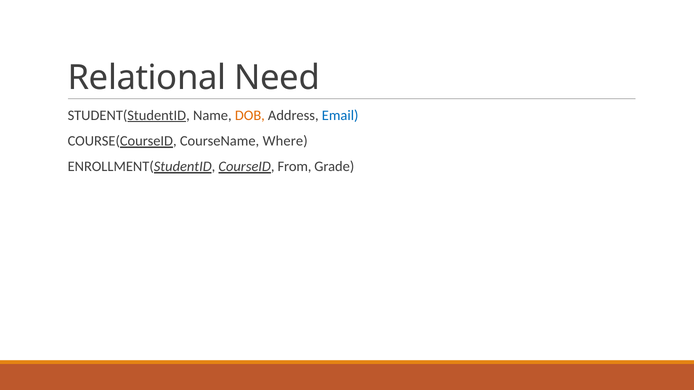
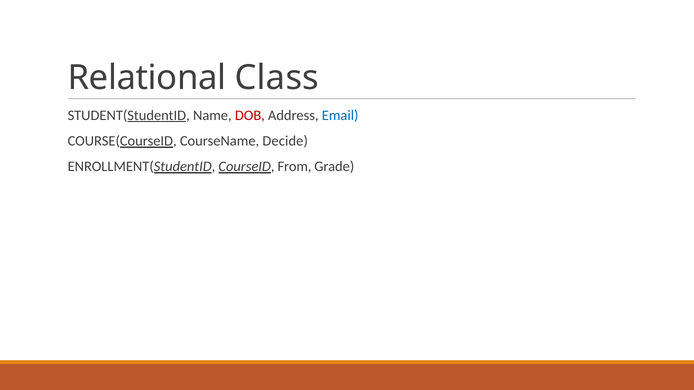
Need: Need -> Class
DOB colour: orange -> red
Where: Where -> Decide
